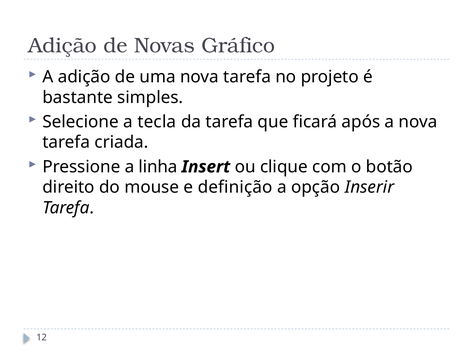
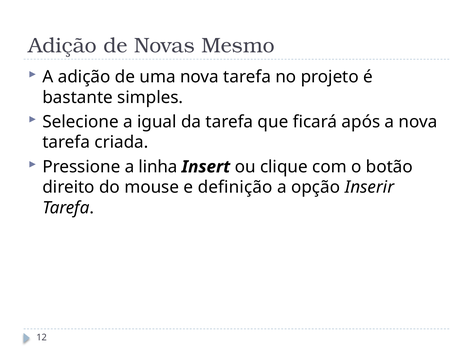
Gráfico: Gráfico -> Mesmo
tecla: tecla -> igual
